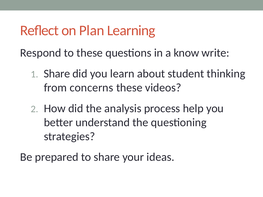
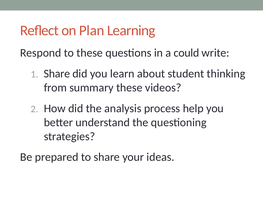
know: know -> could
concerns: concerns -> summary
